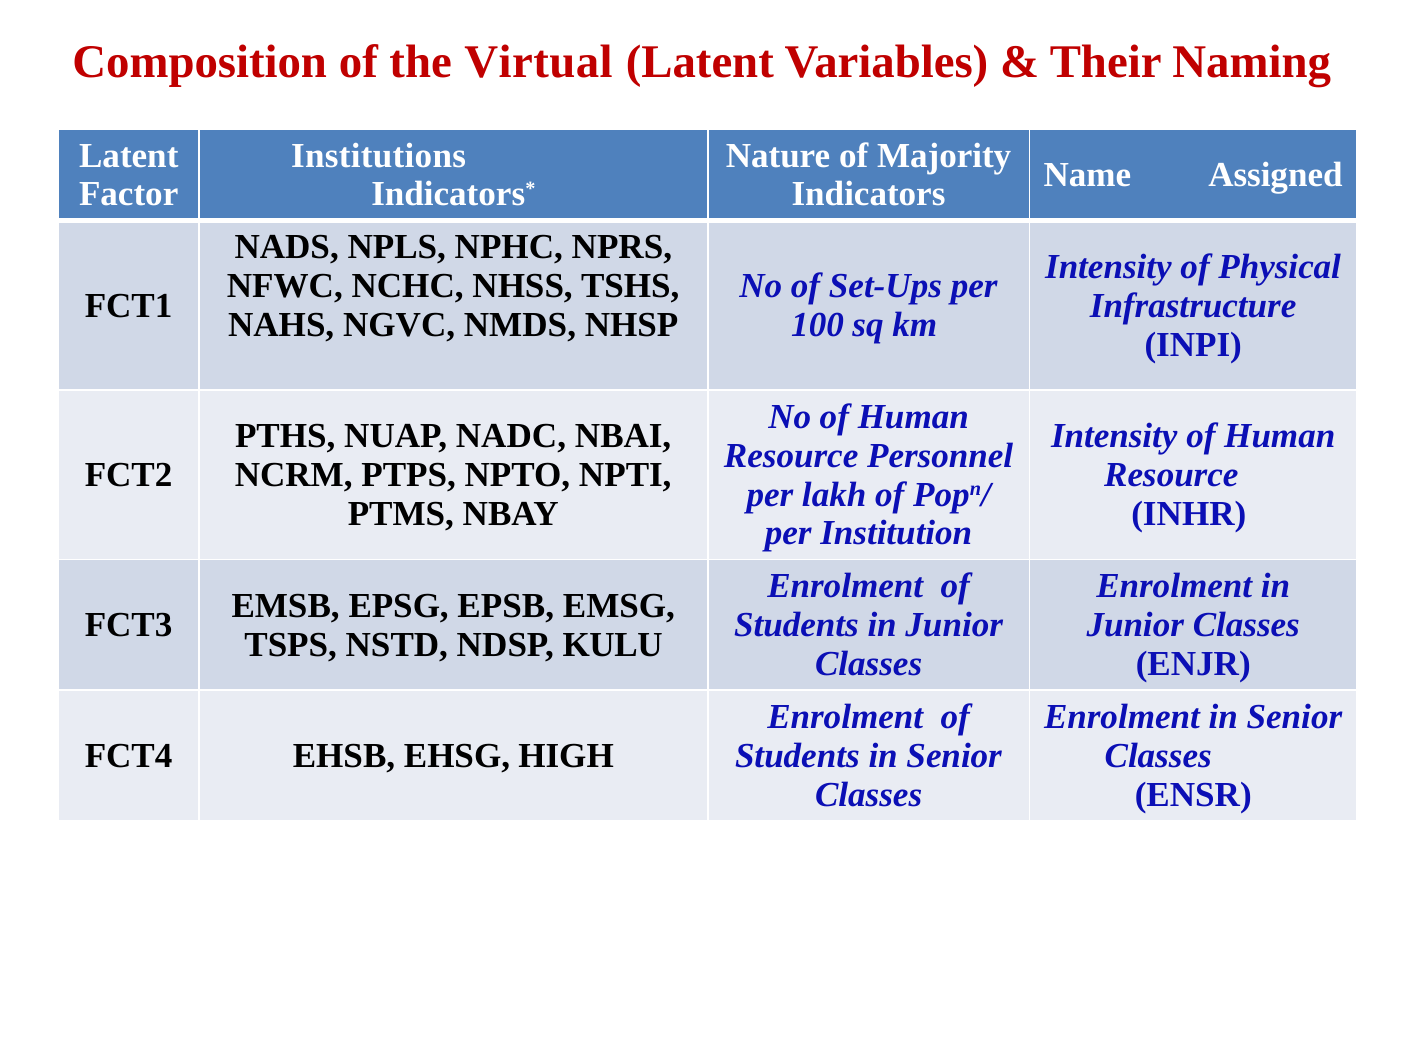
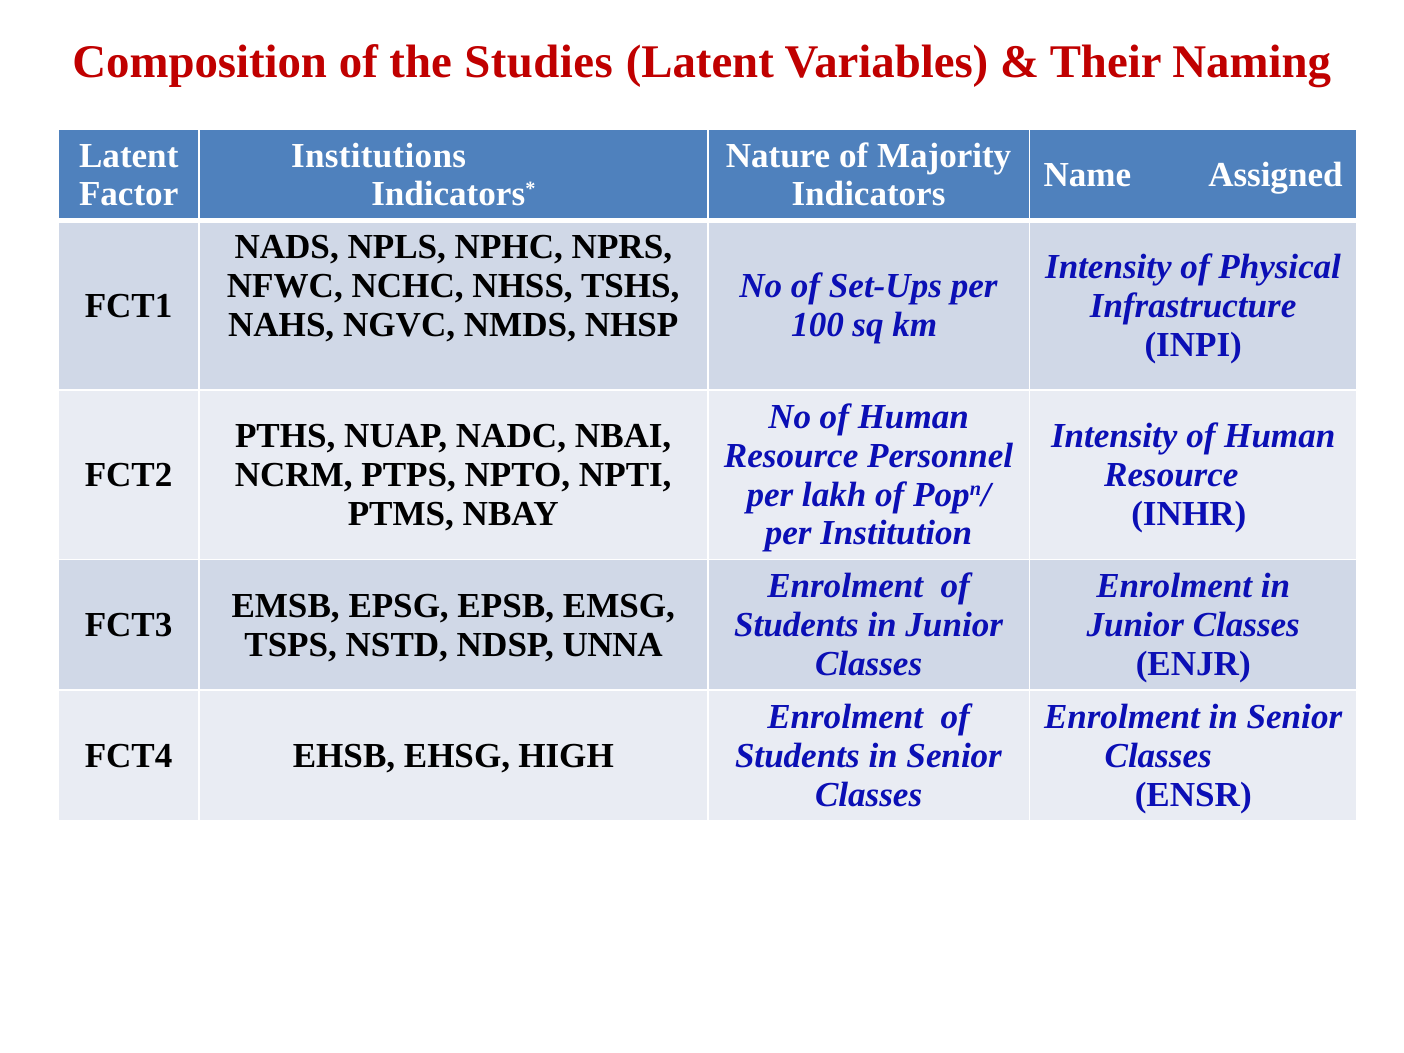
Virtual: Virtual -> Studies
KULU: KULU -> UNNA
